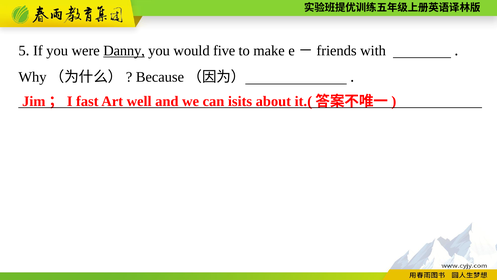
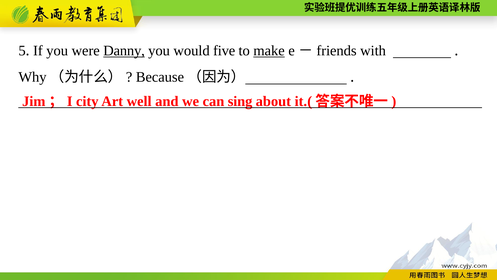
make underline: none -> present
fast: fast -> city
isits: isits -> sing
